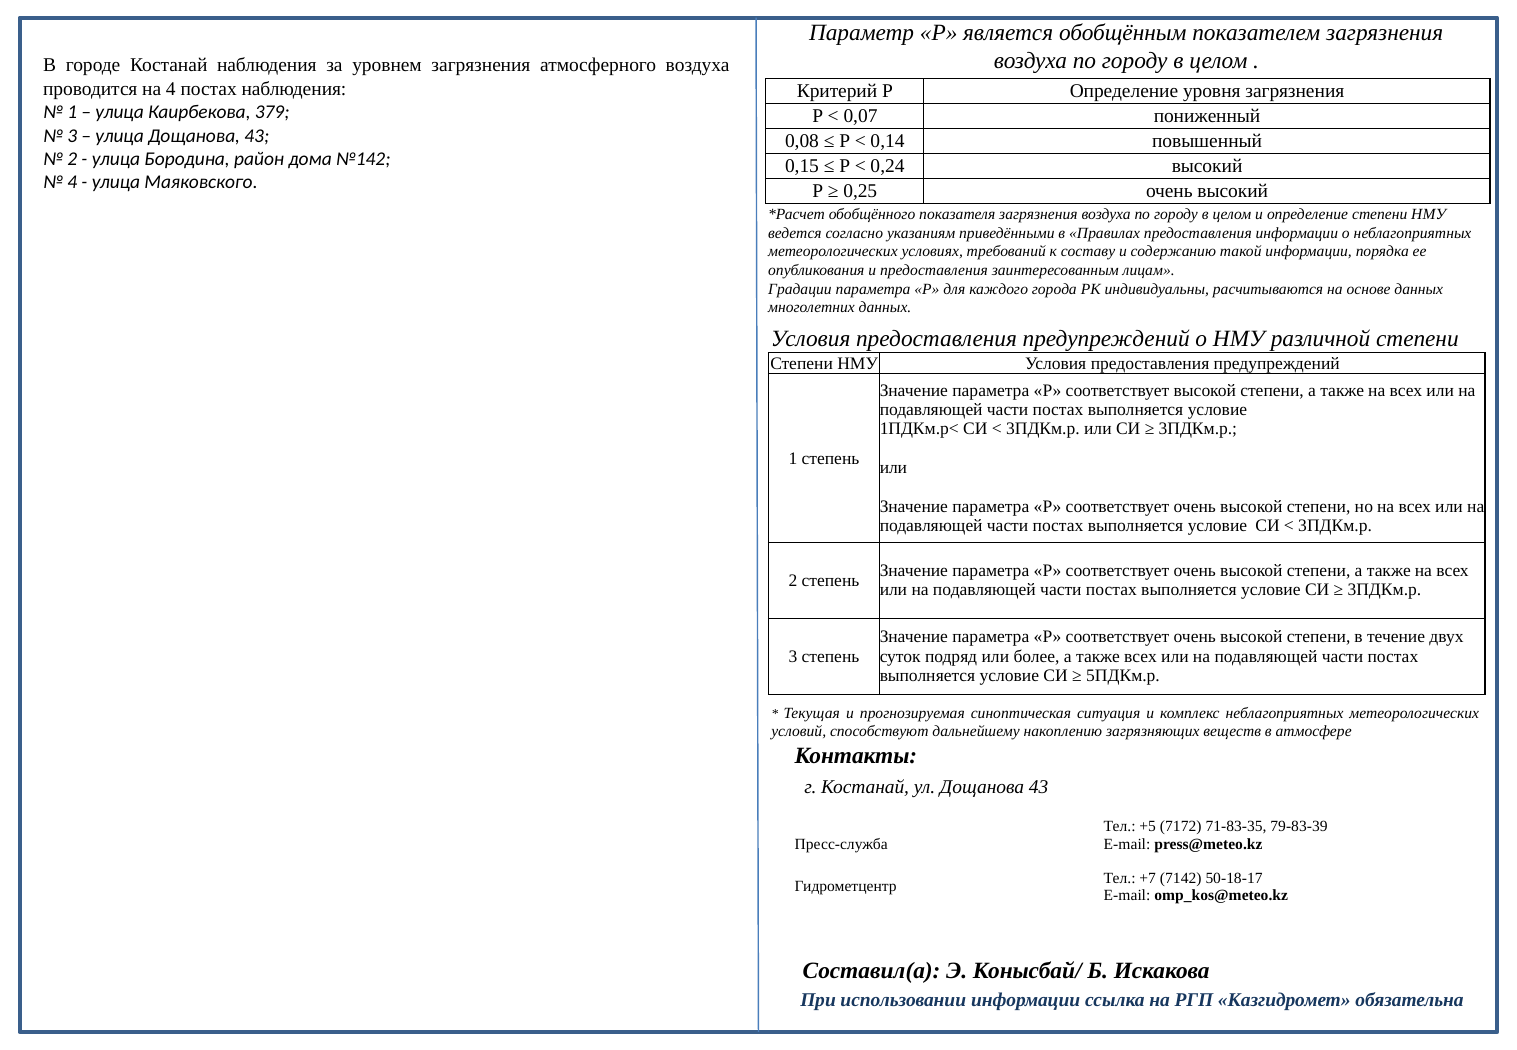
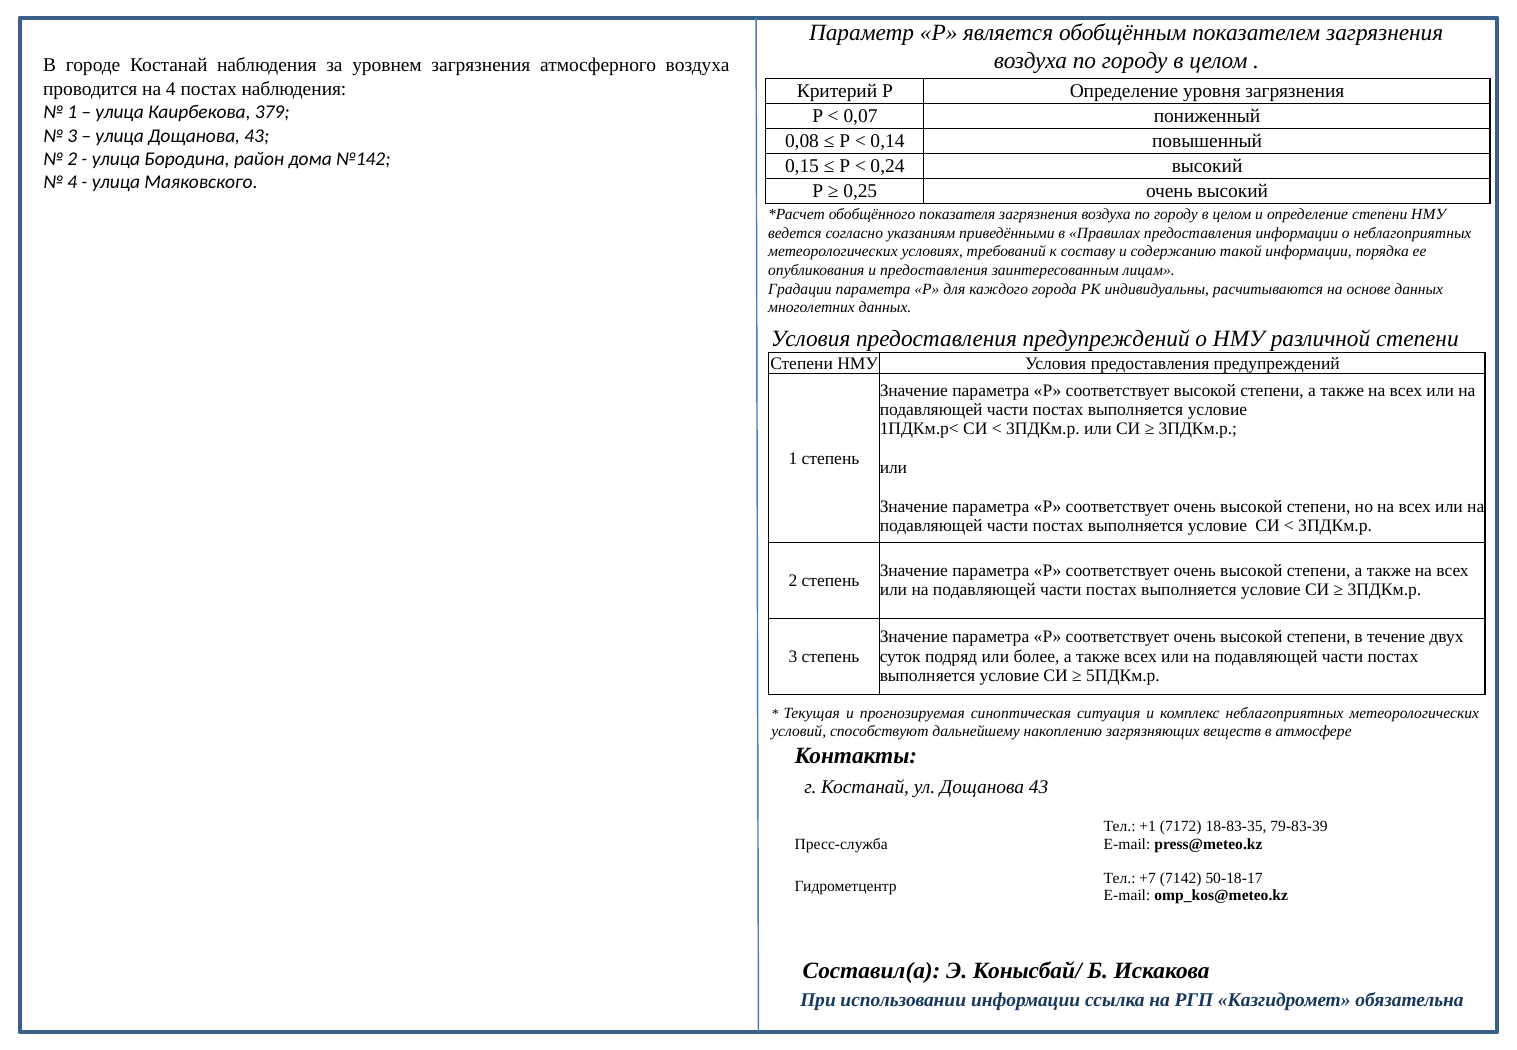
+5: +5 -> +1
71-83-35: 71-83-35 -> 18-83-35
